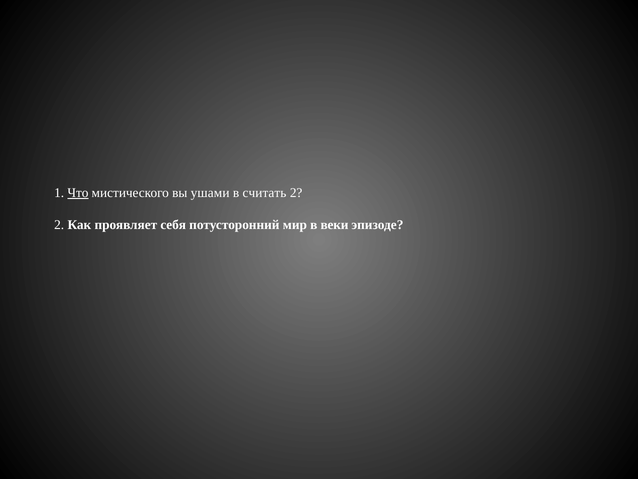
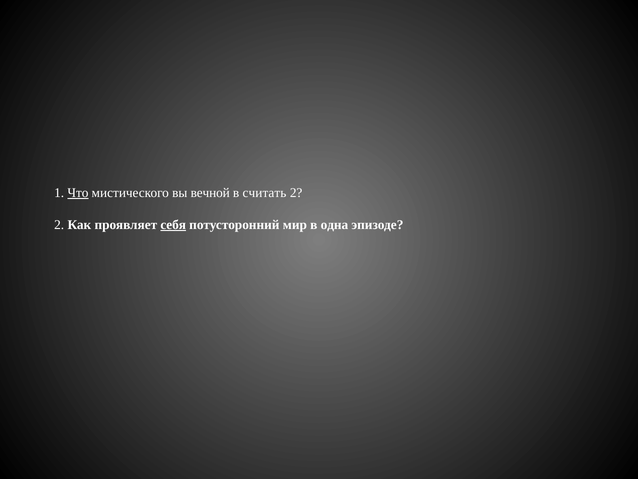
ушами: ушами -> вечной
себя underline: none -> present
веки: веки -> одна
